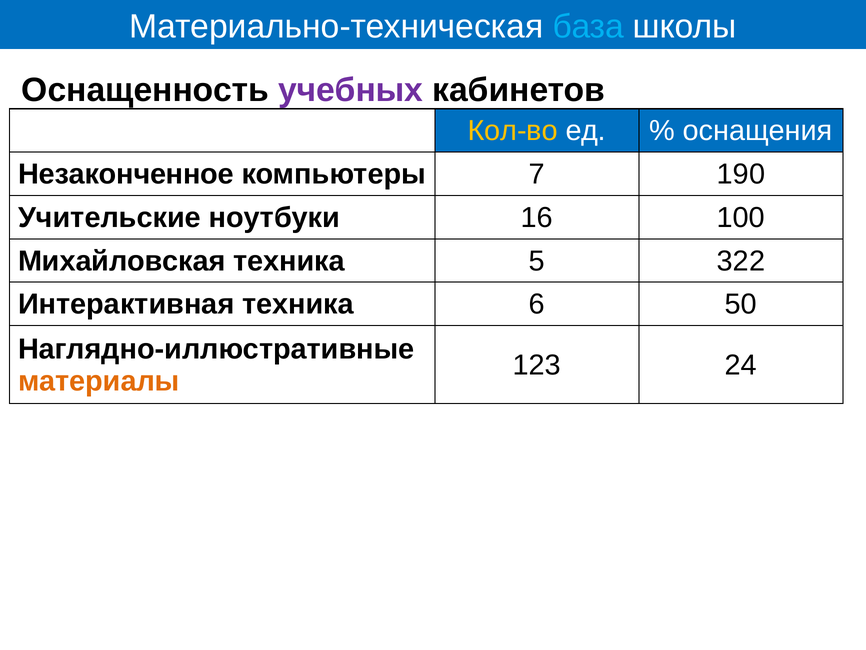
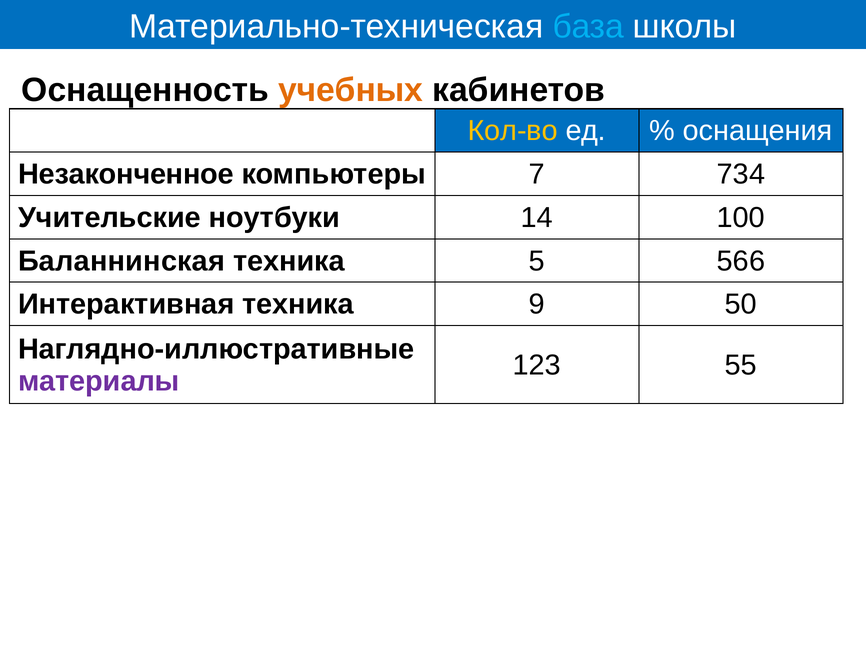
учебных colour: purple -> orange
190: 190 -> 734
16: 16 -> 14
Михайловская: Михайловская -> Баланнинская
322: 322 -> 566
6: 6 -> 9
24: 24 -> 55
материалы colour: orange -> purple
